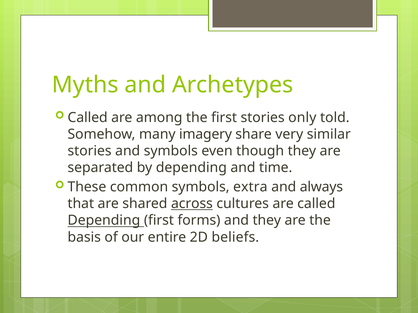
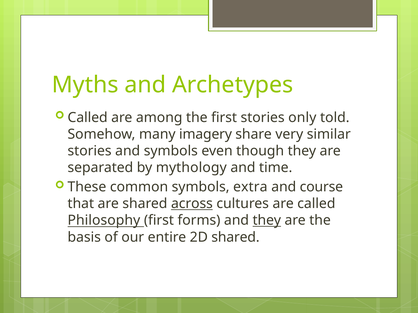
by depending: depending -> mythology
always: always -> course
Depending at (104, 221): Depending -> Philosophy
they at (267, 221) underline: none -> present
2D beliefs: beliefs -> shared
